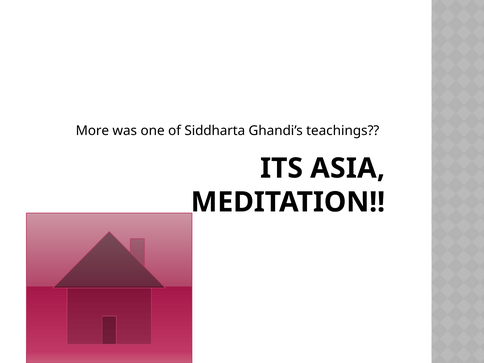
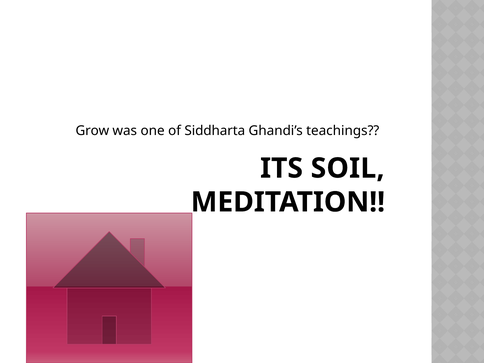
More: More -> Grow
ASIA: ASIA -> SOIL
